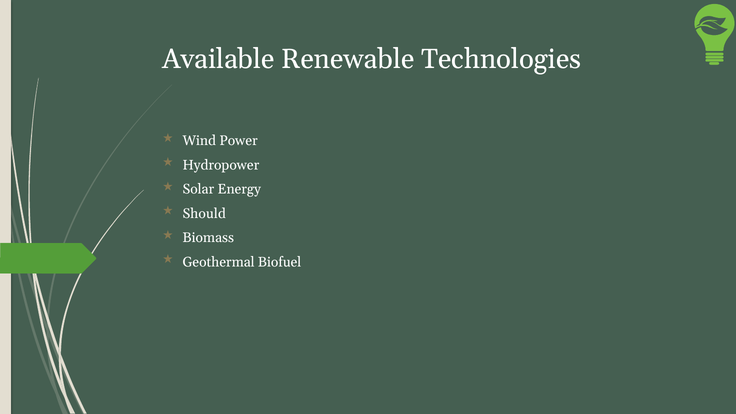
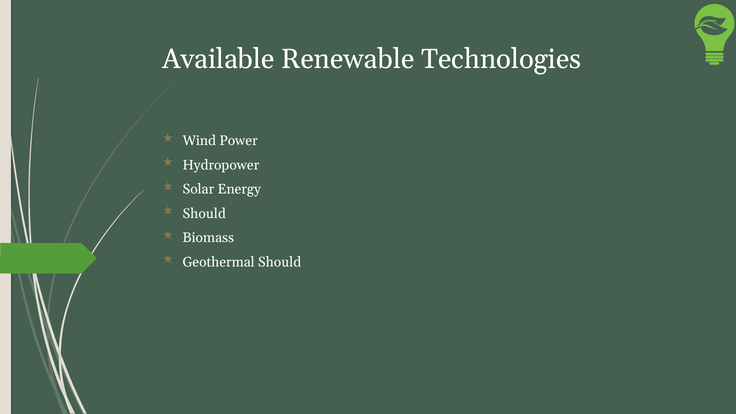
Geothermal Biofuel: Biofuel -> Should
